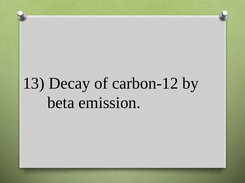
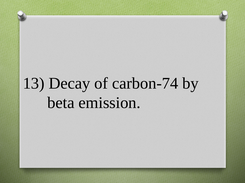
carbon-12: carbon-12 -> carbon-74
